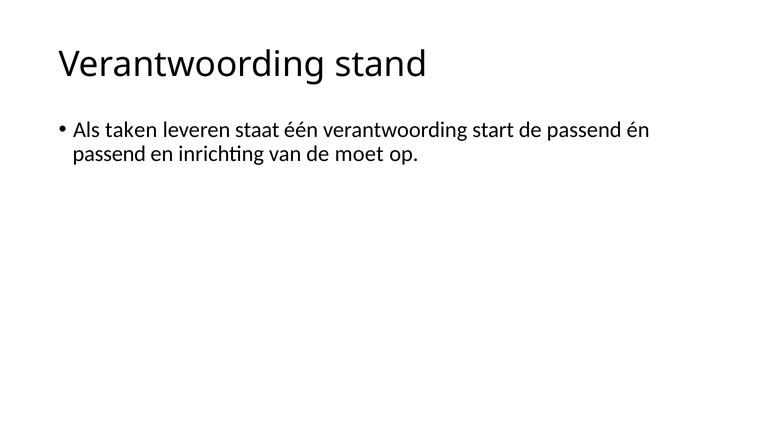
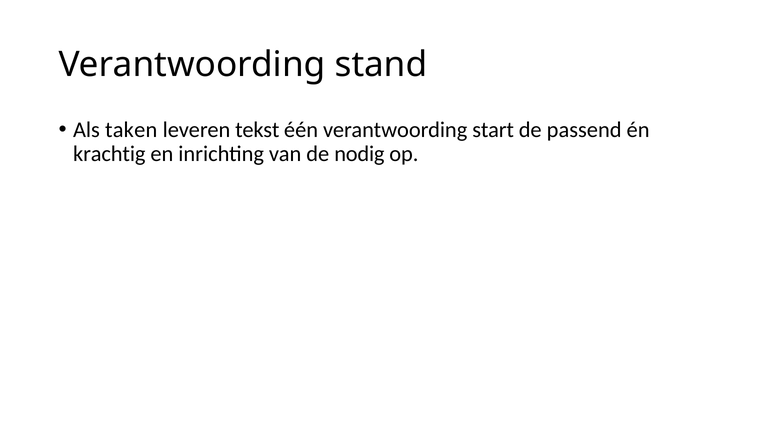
staat: staat -> tekst
passend at (109, 154): passend -> krachtig
moet: moet -> nodig
